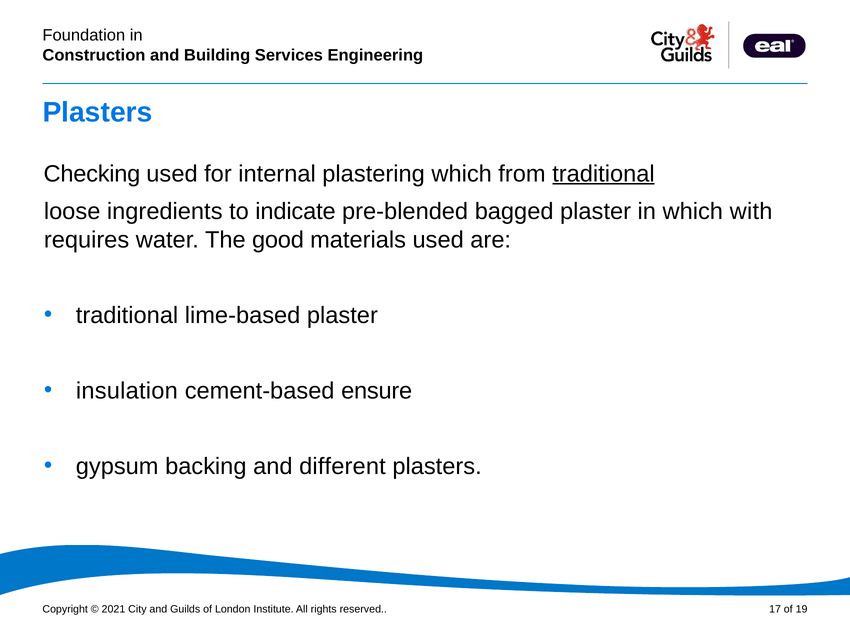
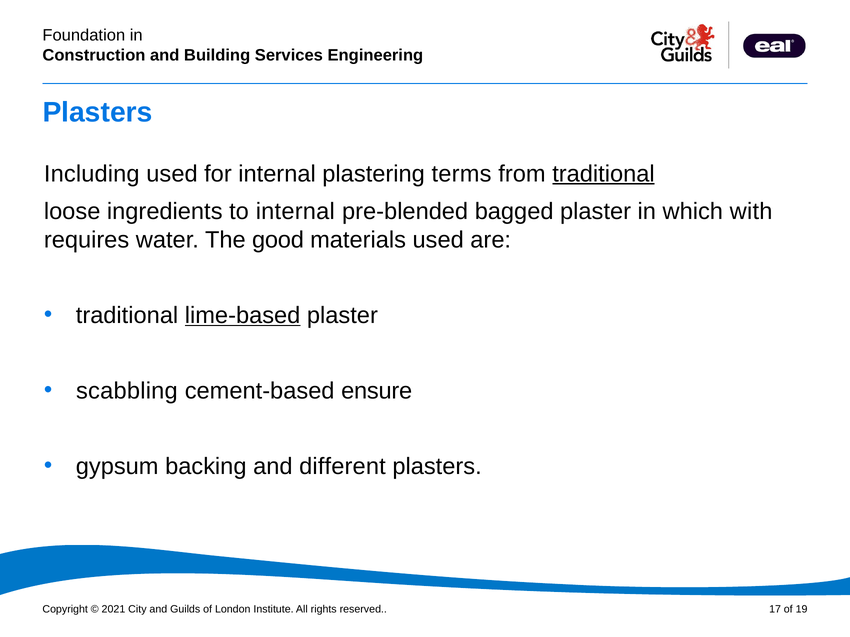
Checking: Checking -> Including
plastering which: which -> terms
to indicate: indicate -> internal
lime-based underline: none -> present
insulation: insulation -> scabbling
